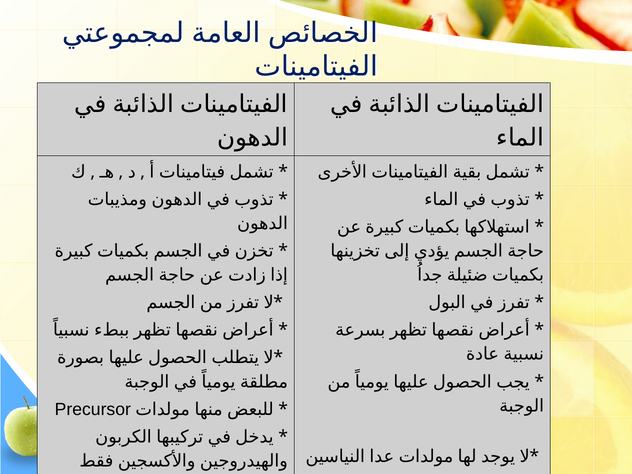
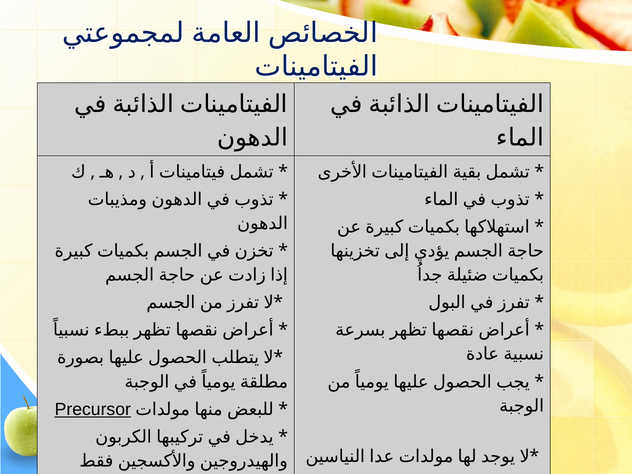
Precursor underline: none -> present
